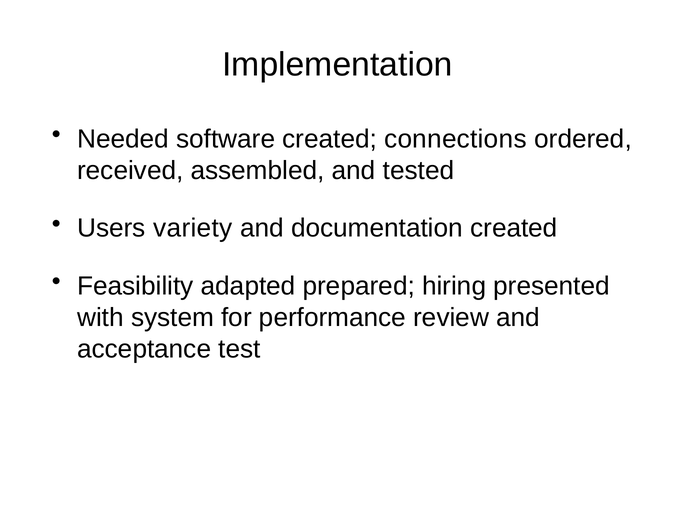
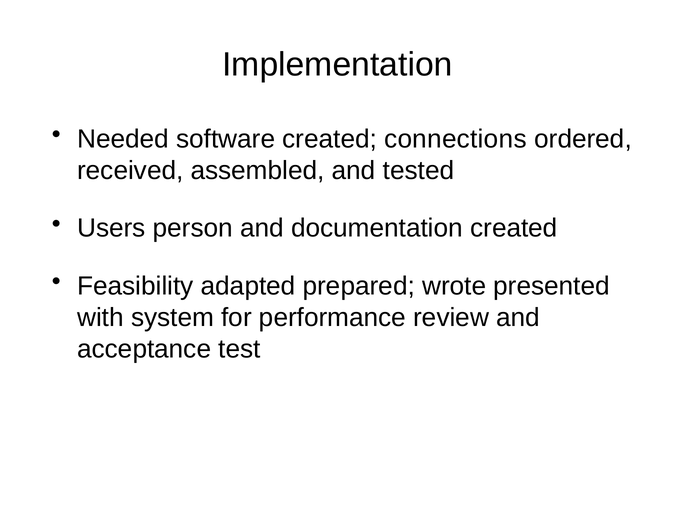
variety: variety -> person
hiring: hiring -> wrote
